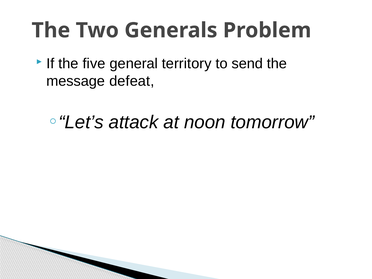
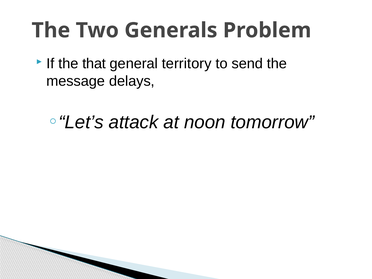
five: five -> that
defeat: defeat -> delays
